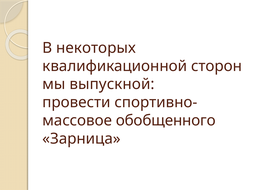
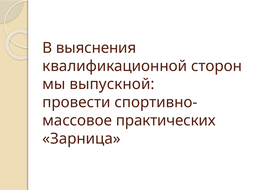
некоторых: некоторых -> выяснения
обобщенного: обобщенного -> практических
